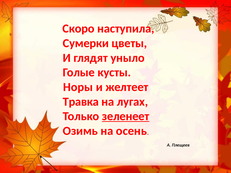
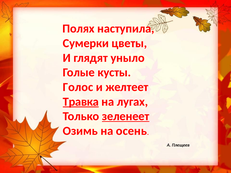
Скоро: Скоро -> Полях
Норы: Норы -> Голос
Травка underline: none -> present
